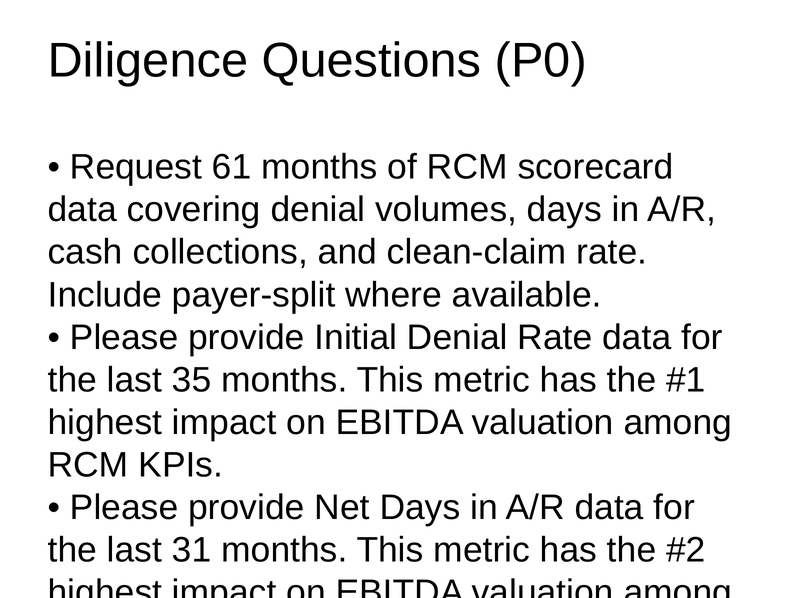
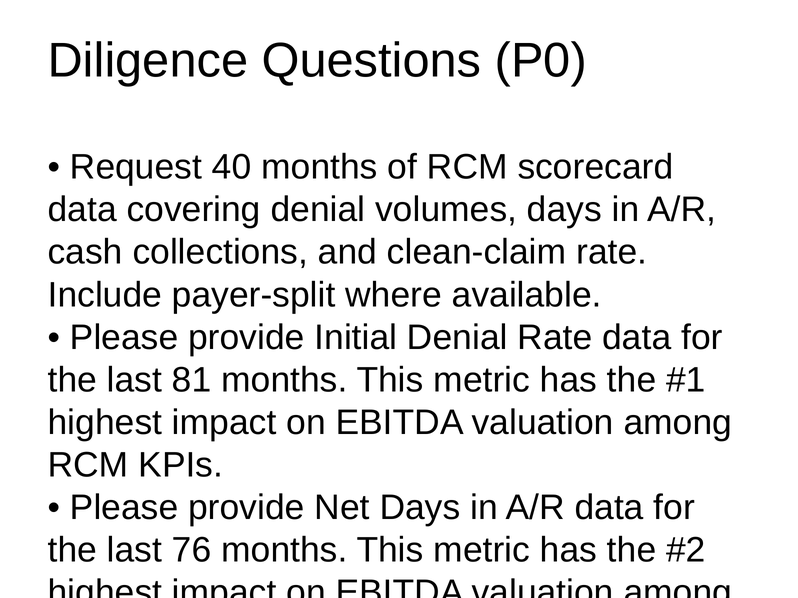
61: 61 -> 40
35: 35 -> 81
31: 31 -> 76
